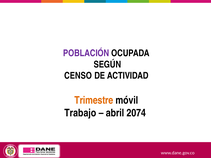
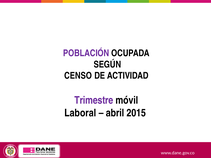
Trimestre colour: orange -> purple
Trabajo: Trabajo -> Laboral
2074: 2074 -> 2015
